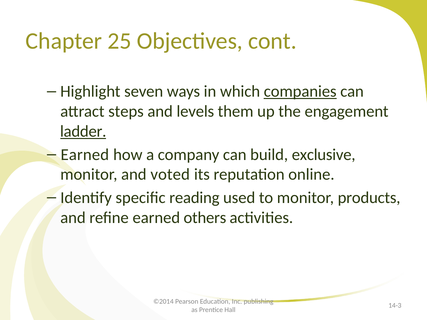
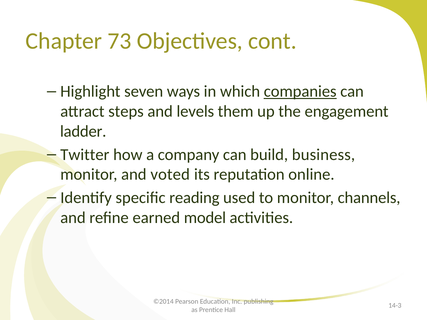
25: 25 -> 73
ladder underline: present -> none
Earned at (85, 155): Earned -> Twitter
exclusive: exclusive -> business
products: products -> channels
others: others -> model
